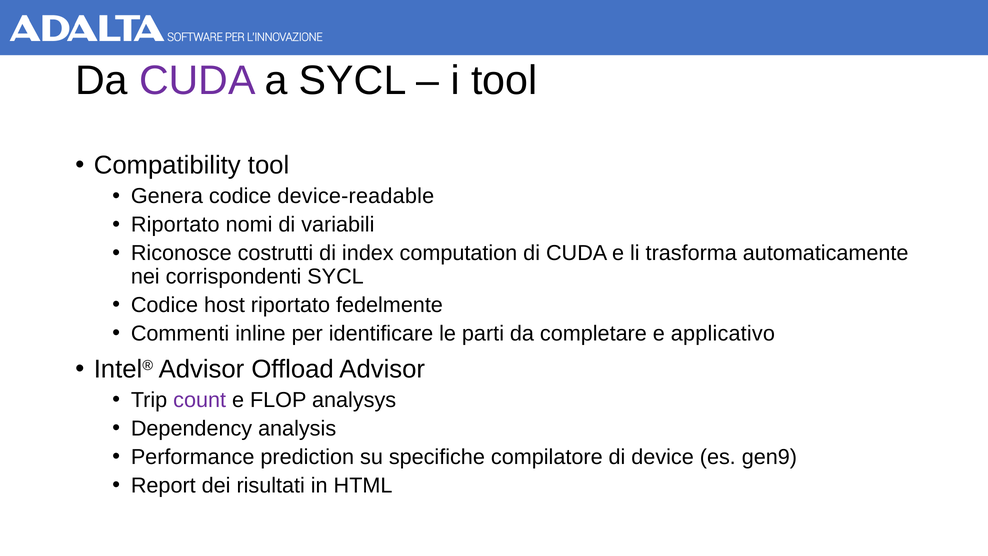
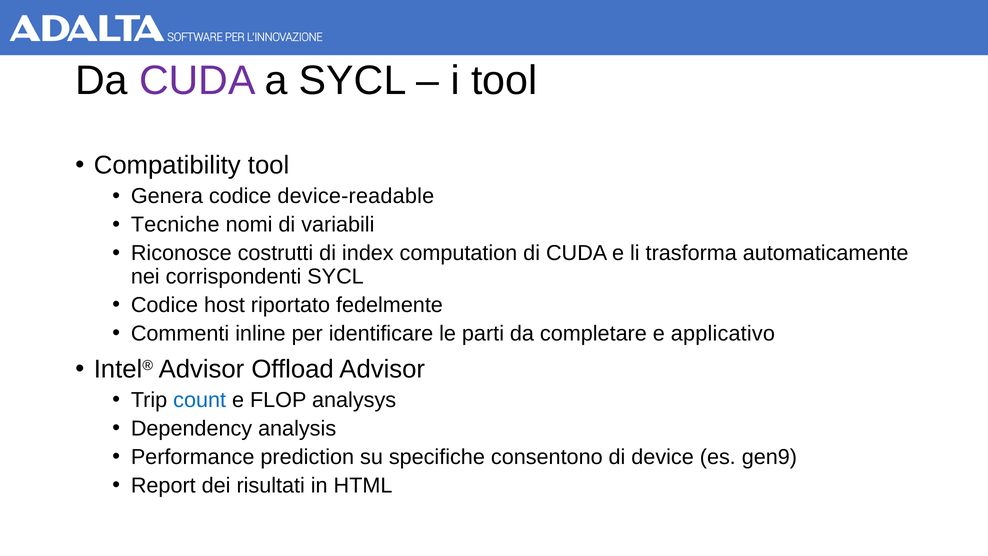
Riportato at (175, 225): Riportato -> Tecniche
count colour: purple -> blue
compilatore: compilatore -> consentono
